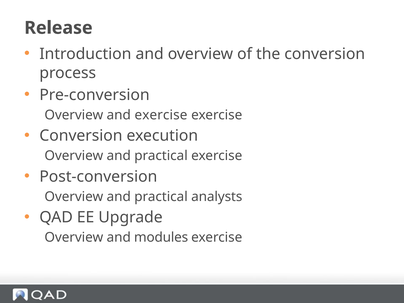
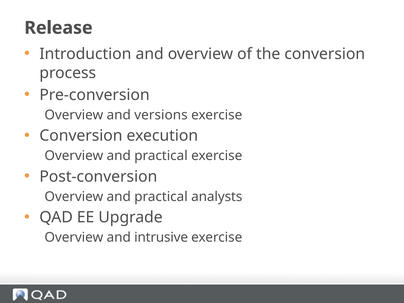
and exercise: exercise -> versions
modules: modules -> intrusive
